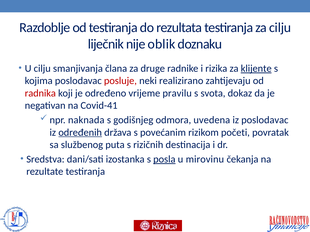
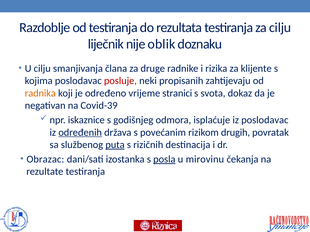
klijente underline: present -> none
realizirano: realizirano -> propisanih
radnika colour: red -> orange
pravilu: pravilu -> stranici
Covid-41: Covid-41 -> Covid-39
naknada: naknada -> iskaznice
uvedena: uvedena -> isplaćuje
početi: početi -> drugih
puta underline: none -> present
Sredstva: Sredstva -> Obrazac
